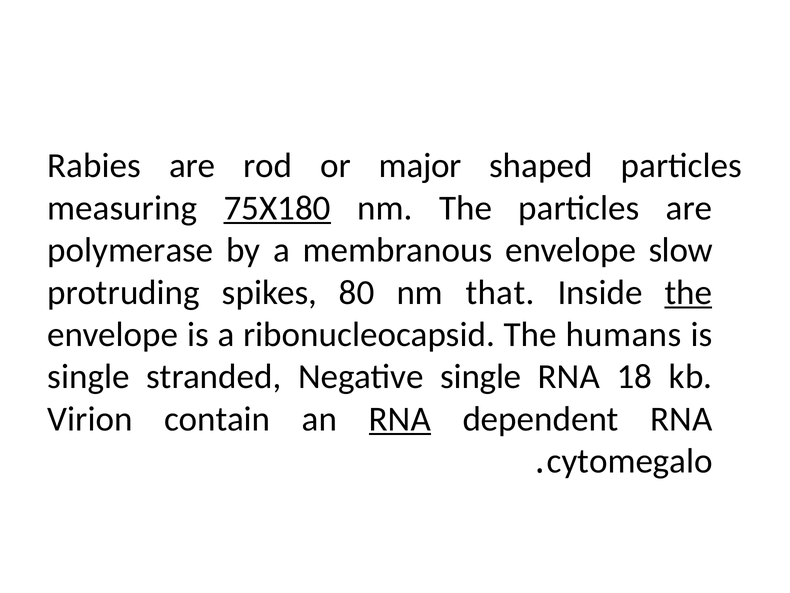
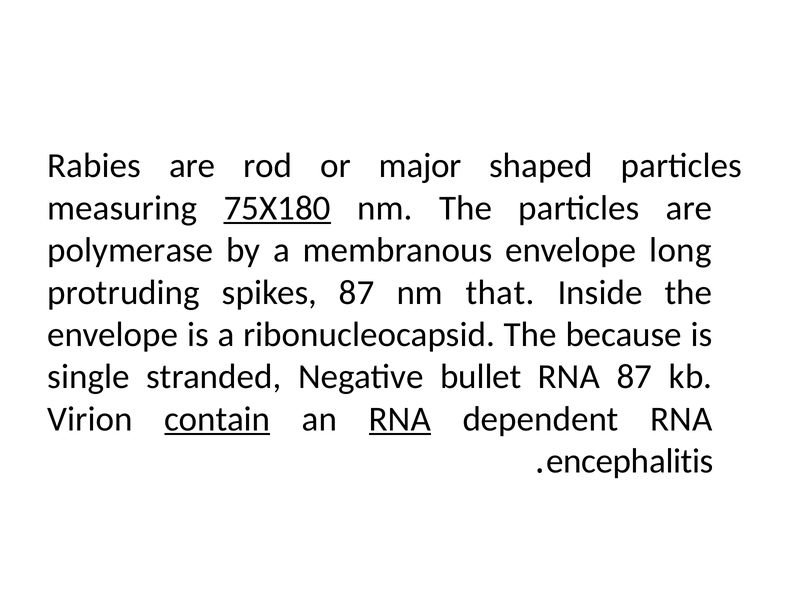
slow: slow -> long
spikes 80: 80 -> 87
the at (688, 292) underline: present -> none
humans: humans -> because
Negative single: single -> bullet
RNA 18: 18 -> 87
contain underline: none -> present
cytomegalo: cytomegalo -> encephalitis
